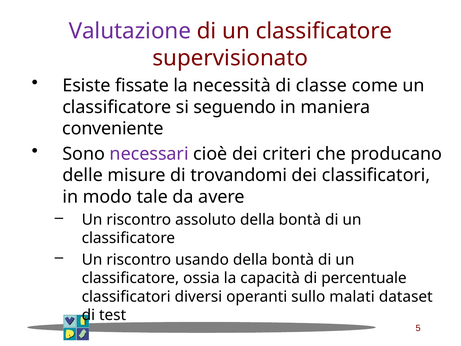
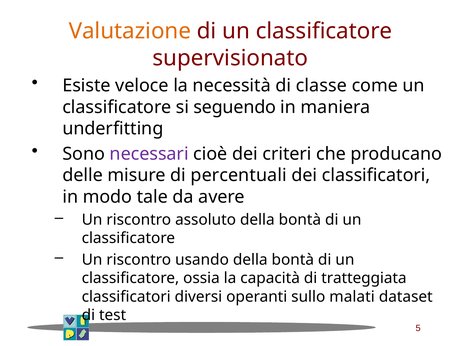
Valutazione colour: purple -> orange
fissate: fissate -> veloce
conveniente: conveniente -> underfitting
trovandomi: trovandomi -> percentuali
percentuale: percentuale -> tratteggiata
